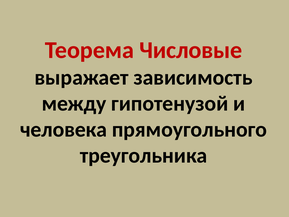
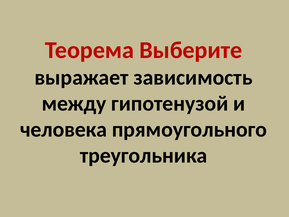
Числовые: Числовые -> Выберите
